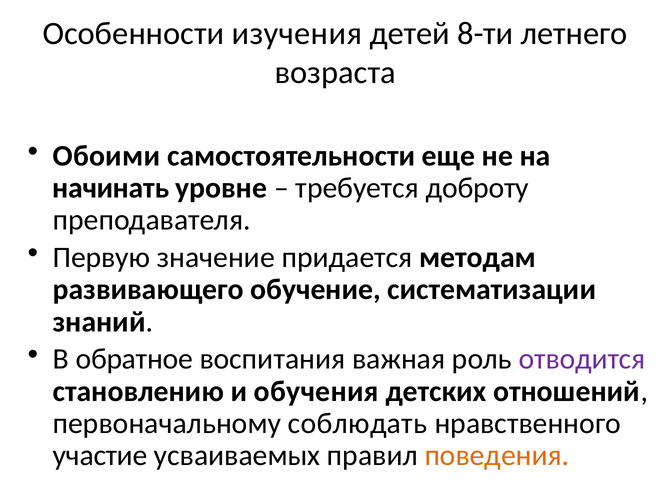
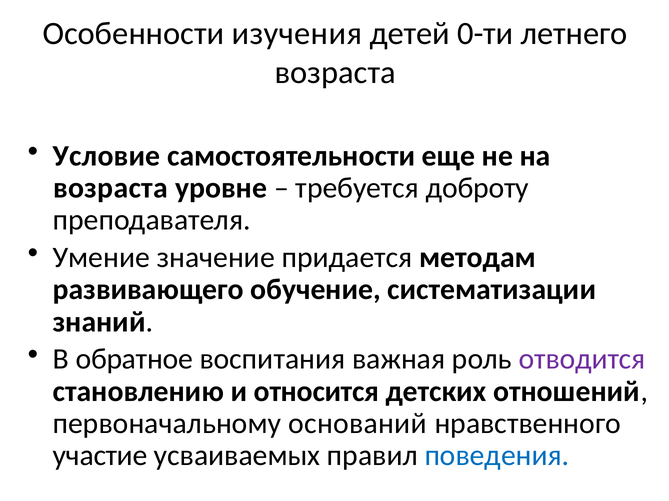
8-ти: 8-ти -> 0-ти
Обоими: Обоими -> Условие
начинать at (111, 188): начинать -> возраста
Первую: Первую -> Умение
обучения: обучения -> относится
соблюдать: соблюдать -> оснований
поведения colour: orange -> blue
